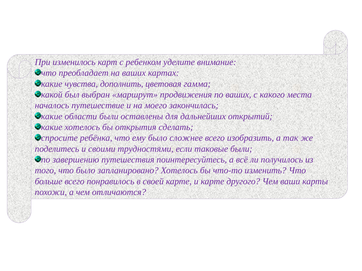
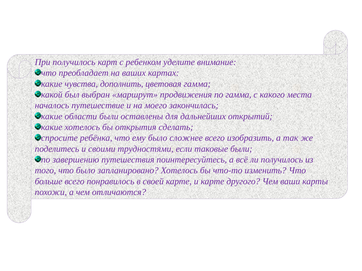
При изменилось: изменилось -> получилось
по ваших: ваших -> гамма
